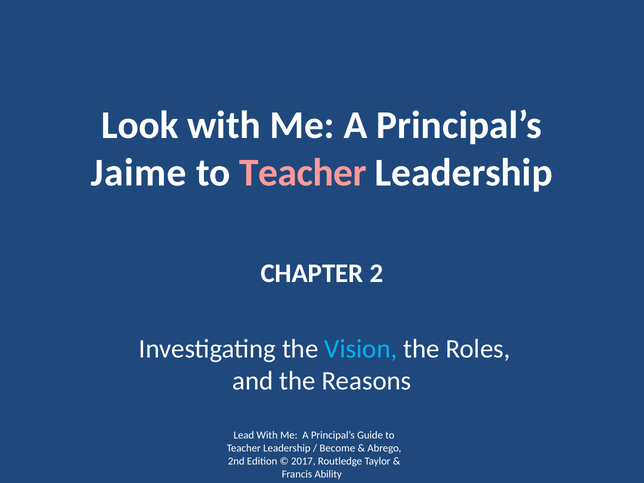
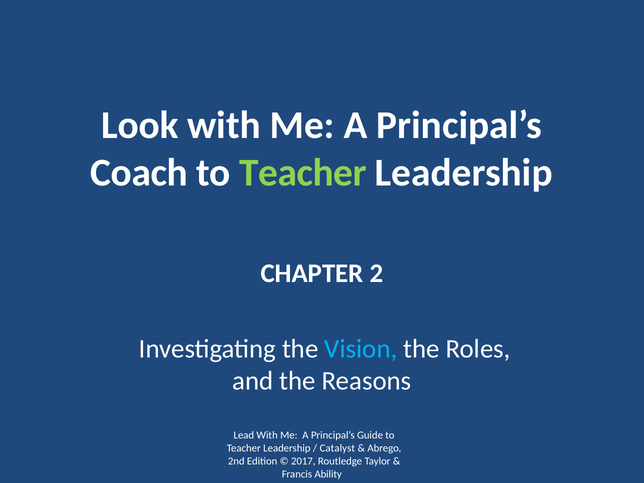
Jaime: Jaime -> Coach
Teacher at (303, 173) colour: pink -> light green
Become: Become -> Catalyst
